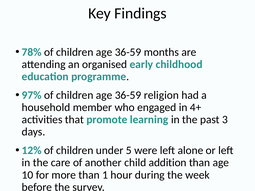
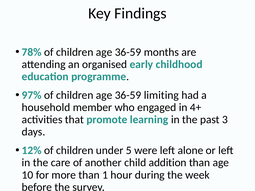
religion: religion -> limiting
